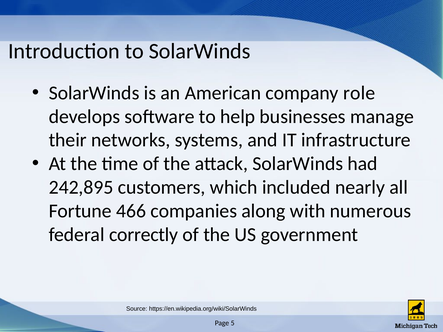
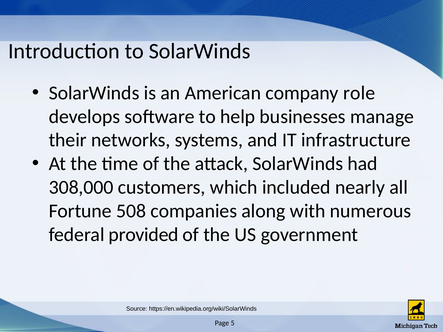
242,895: 242,895 -> 308,000
466: 466 -> 508
correctly: correctly -> provided
